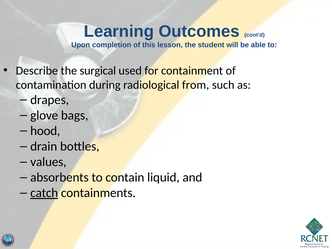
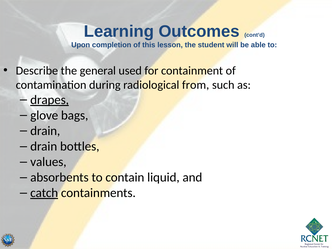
surgical: surgical -> general
drapes underline: none -> present
hood at (45, 131): hood -> drain
